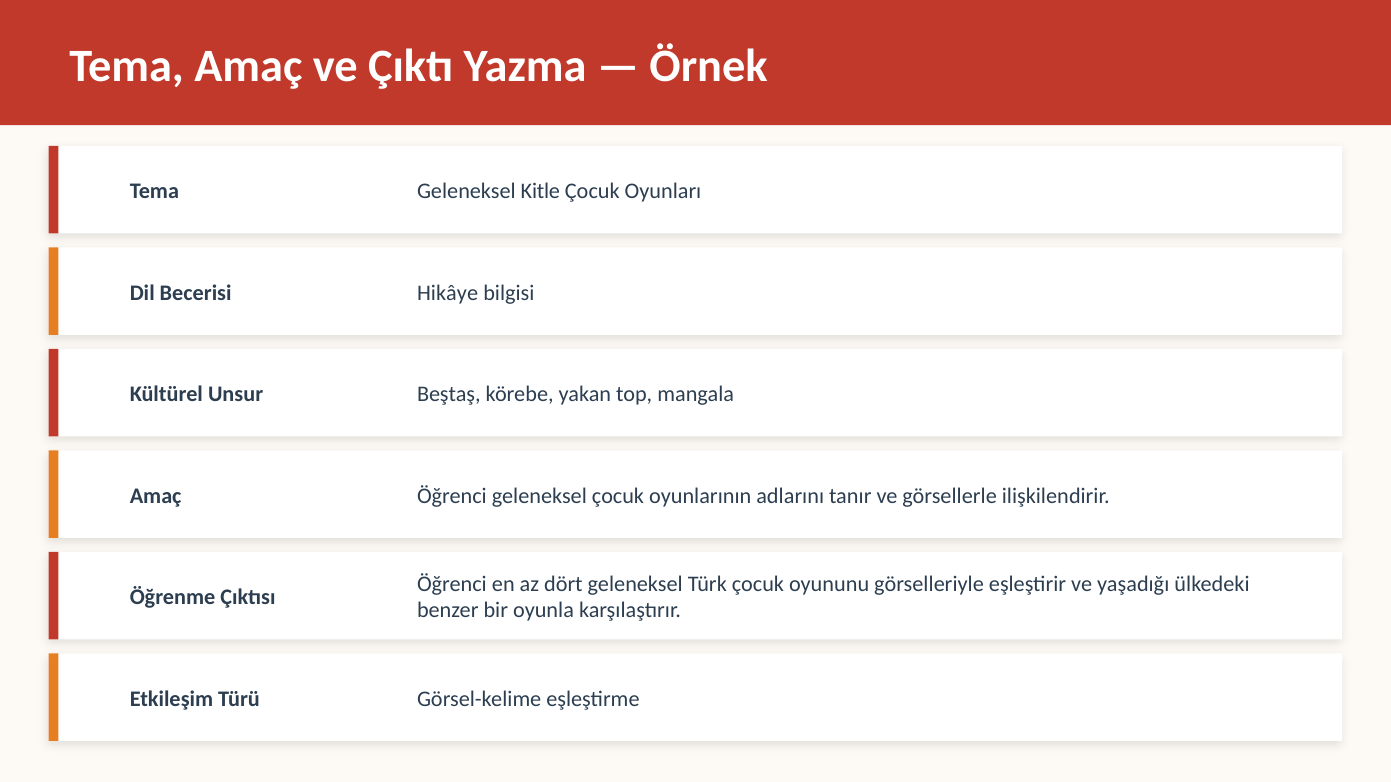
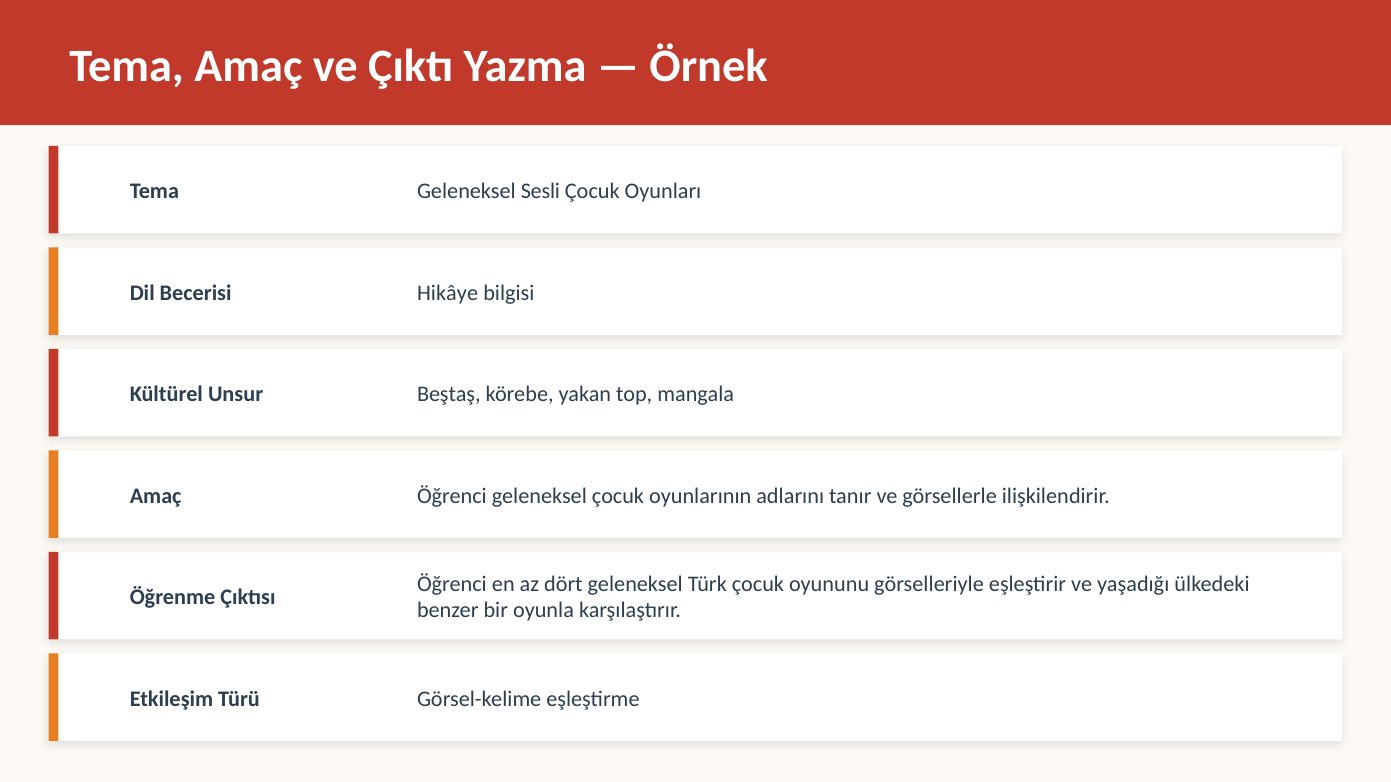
Kitle: Kitle -> Sesli
